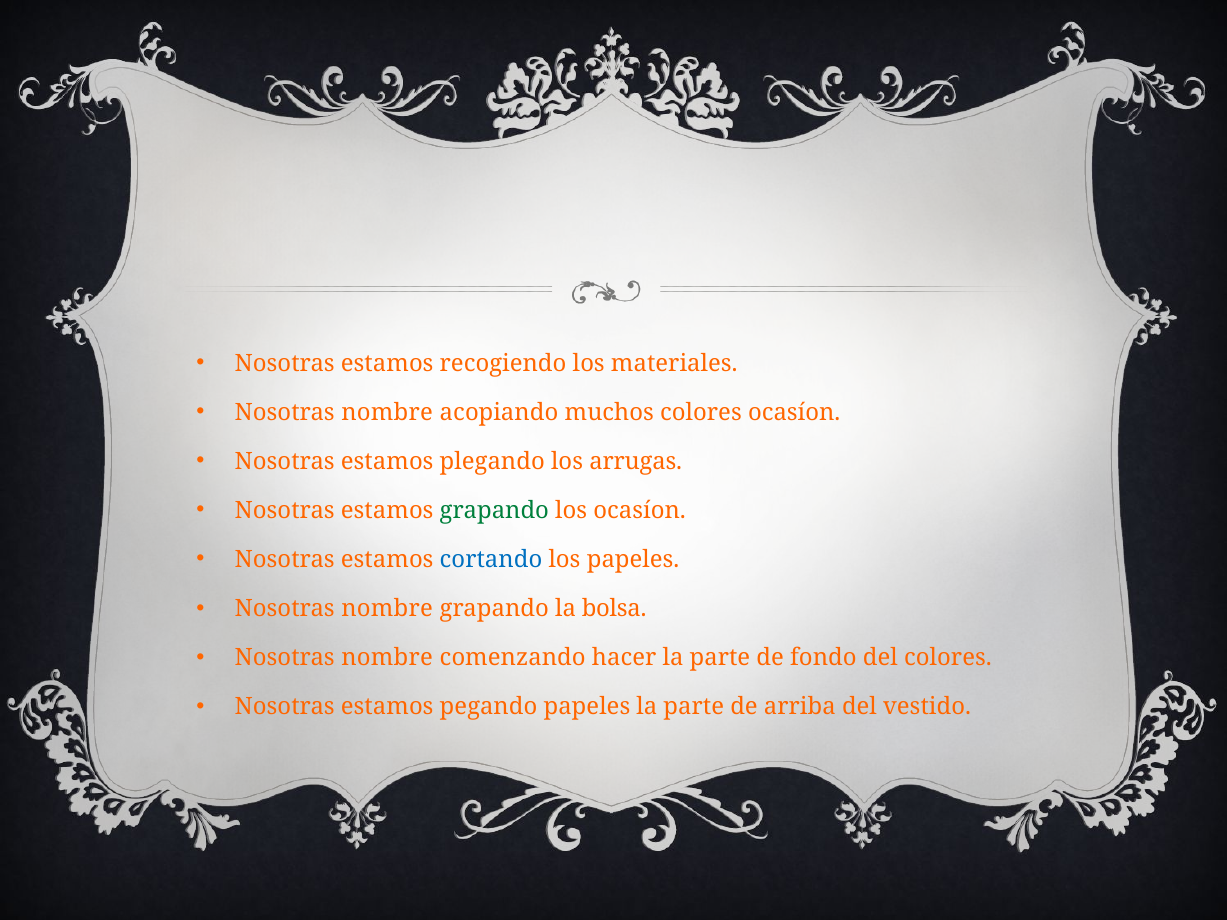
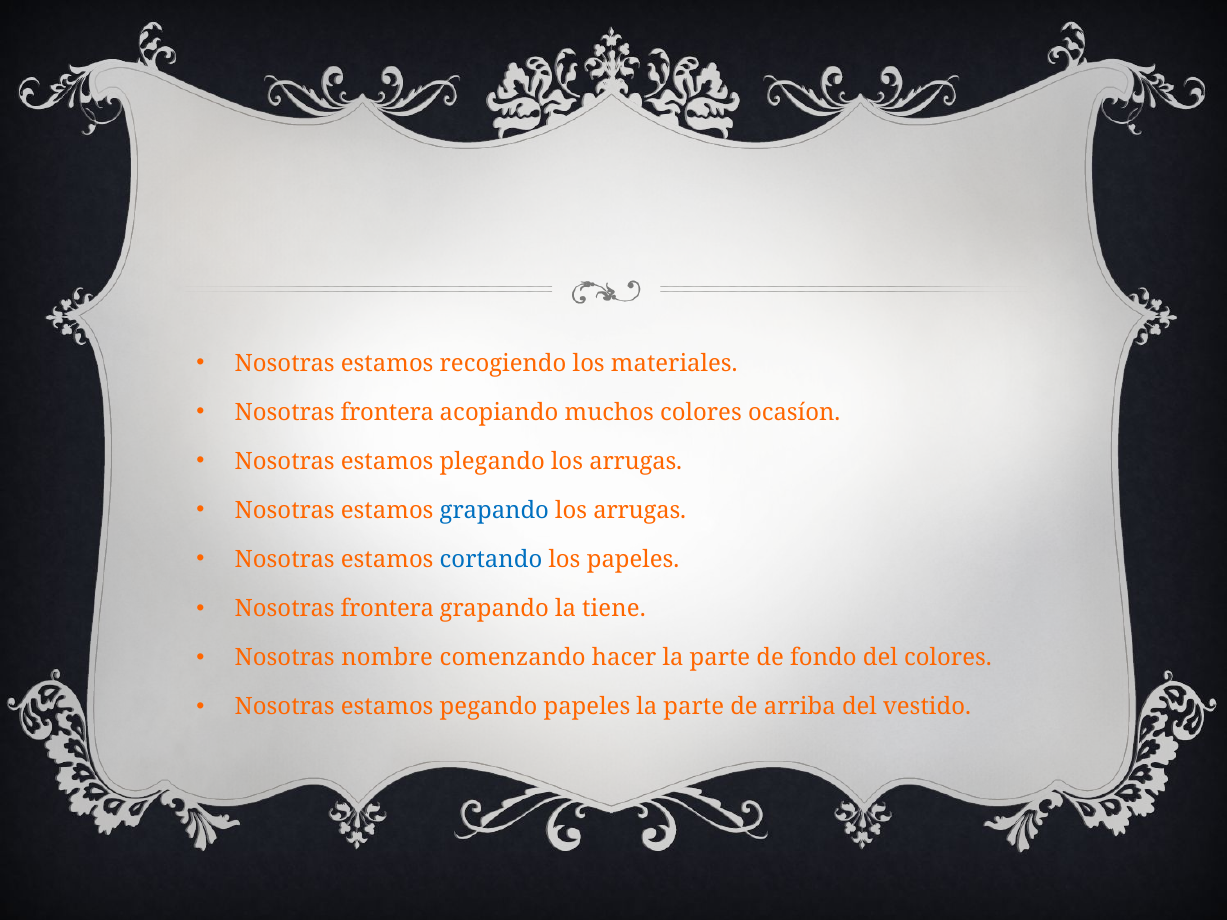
nombre at (387, 413): nombre -> frontera
grapando at (494, 511) colour: green -> blue
ocasíon at (640, 511): ocasíon -> arrugas
nombre at (387, 609): nombre -> frontera
bolsa: bolsa -> tiene
